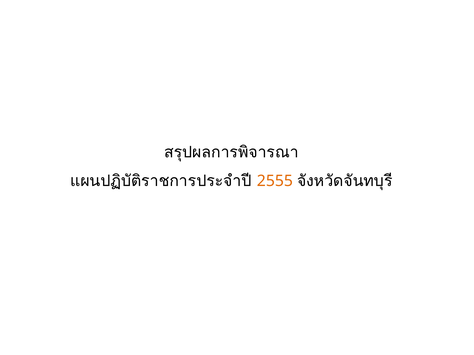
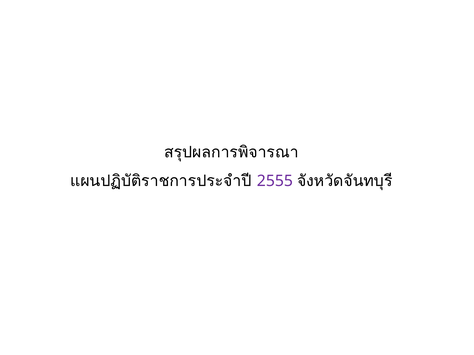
2555 colour: orange -> purple
